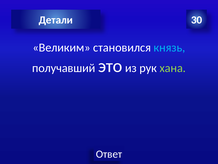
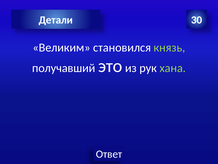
князь colour: light blue -> light green
